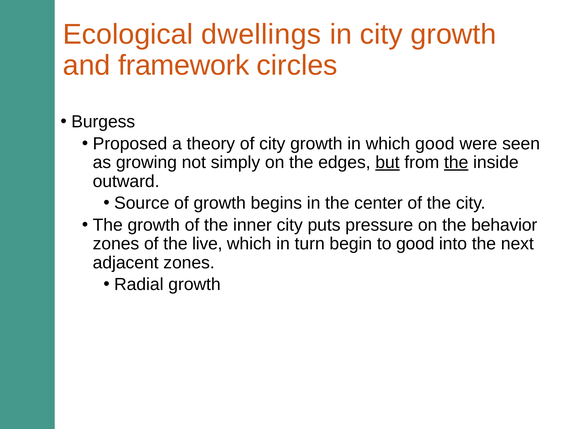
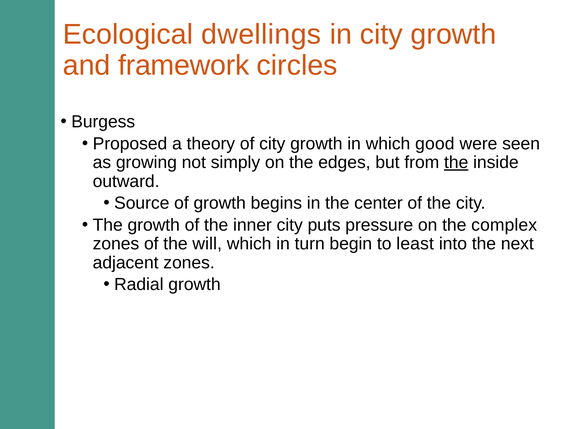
but underline: present -> none
behavior: behavior -> complex
live: live -> will
to good: good -> least
